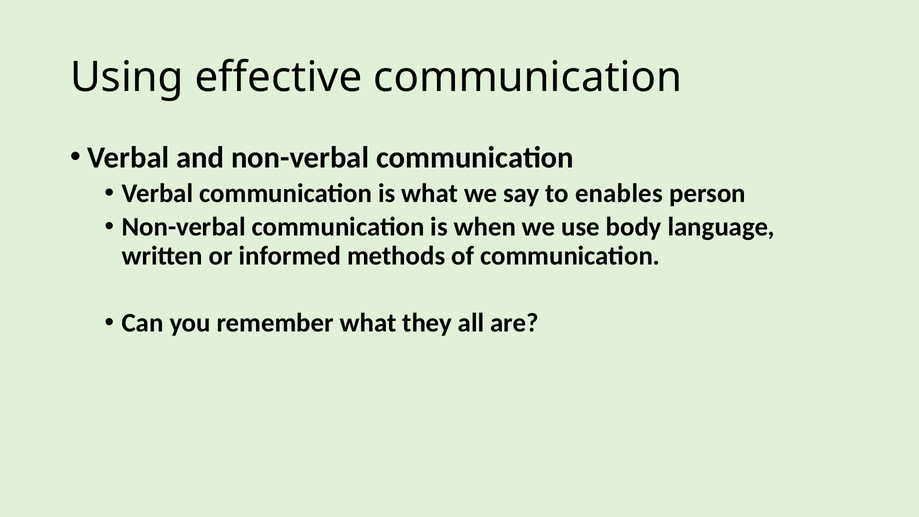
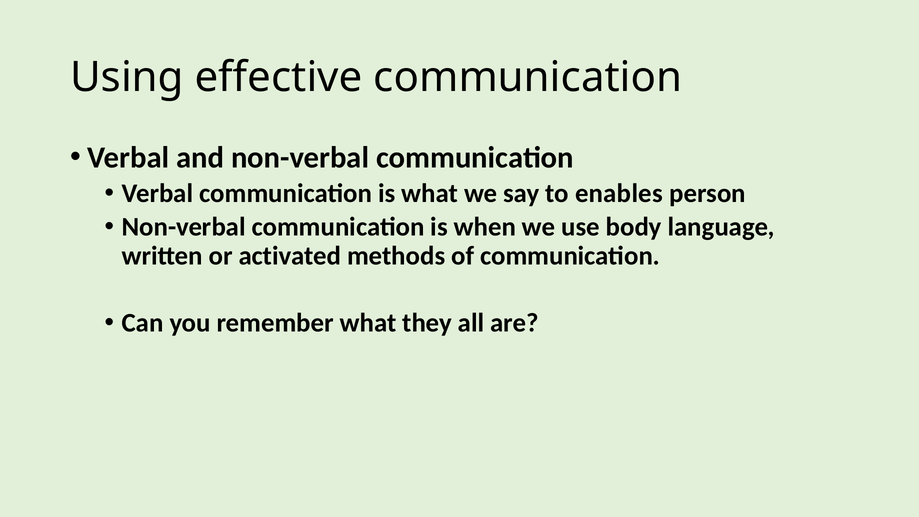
informed: informed -> activated
